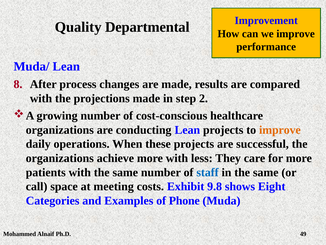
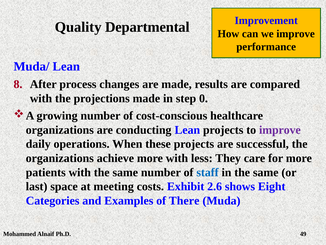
2: 2 -> 0
improve at (280, 130) colour: orange -> purple
call: call -> last
9.8: 9.8 -> 2.6
Phone: Phone -> There
